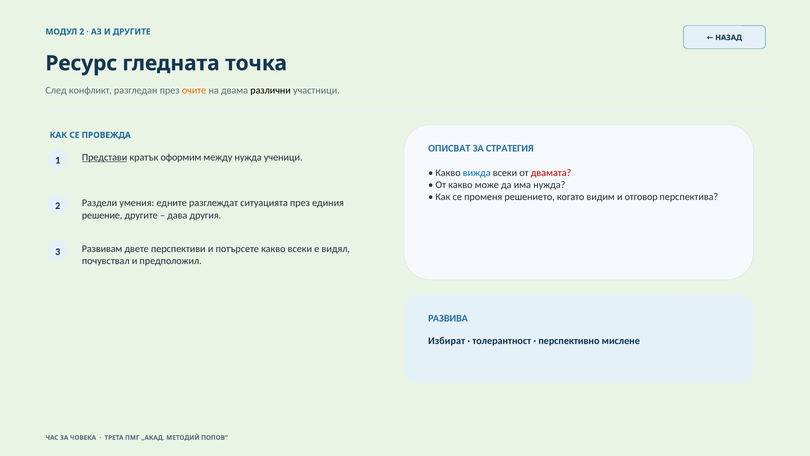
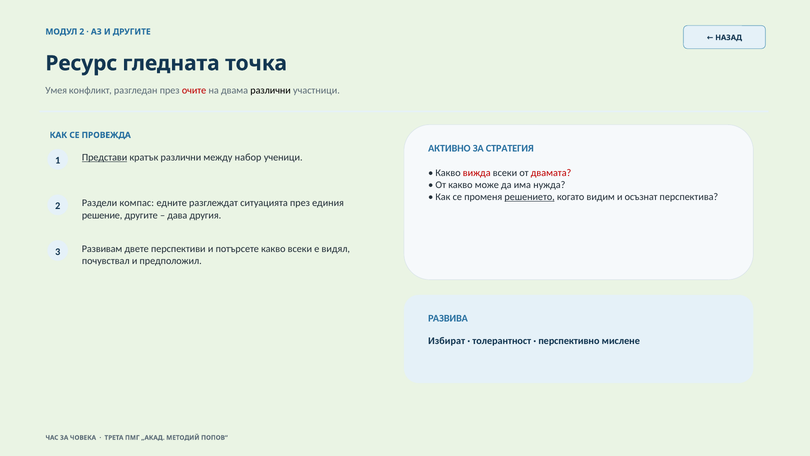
След: След -> Умея
очите colour: orange -> red
ОПИСВАТ: ОПИСВАТ -> АКТИВНО
кратък оформим: оформим -> различни
между нужда: нужда -> набор
вижда colour: blue -> red
решението underline: none -> present
отговор: отговор -> осъзнат
умения: умения -> компас
